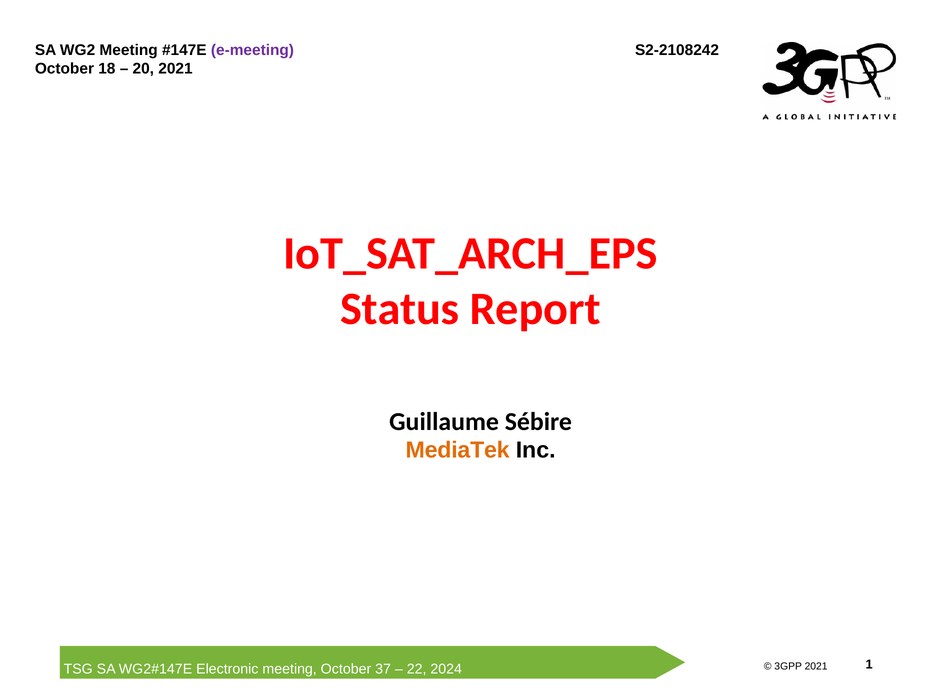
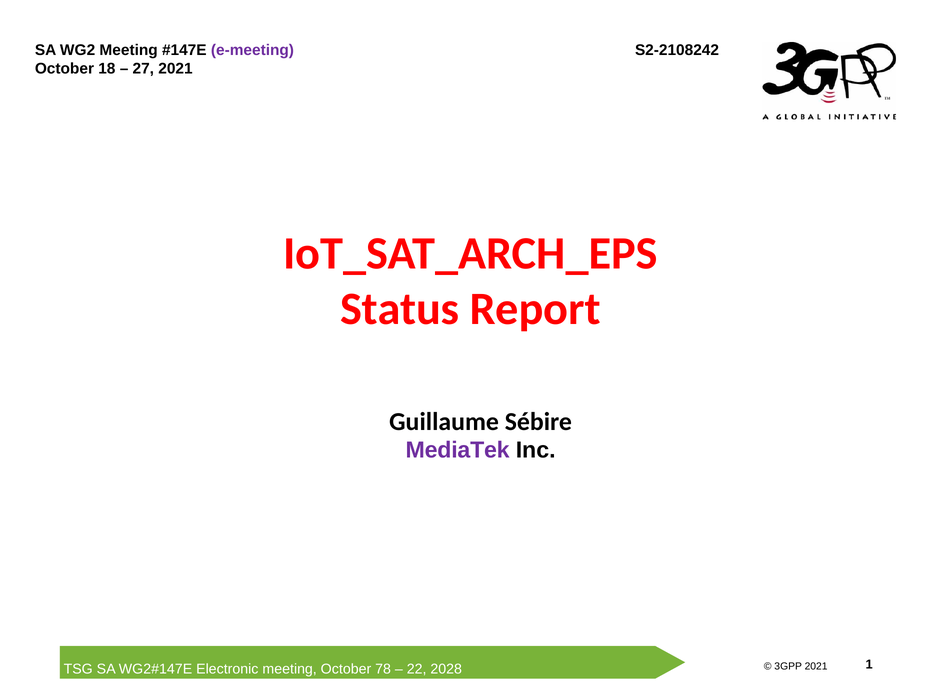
20: 20 -> 27
MediaTek colour: orange -> purple
37: 37 -> 78
2024: 2024 -> 2028
